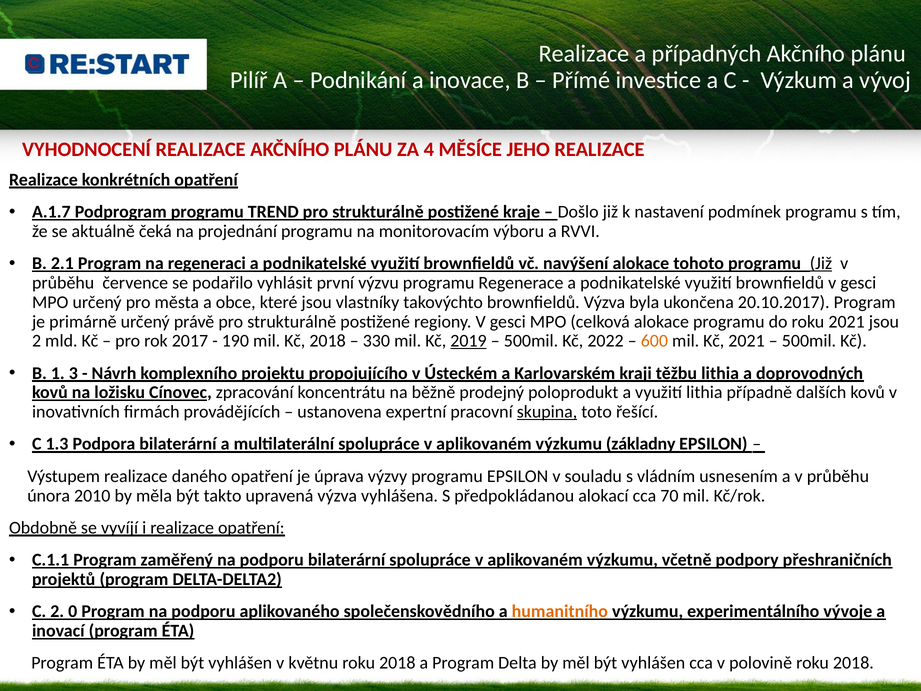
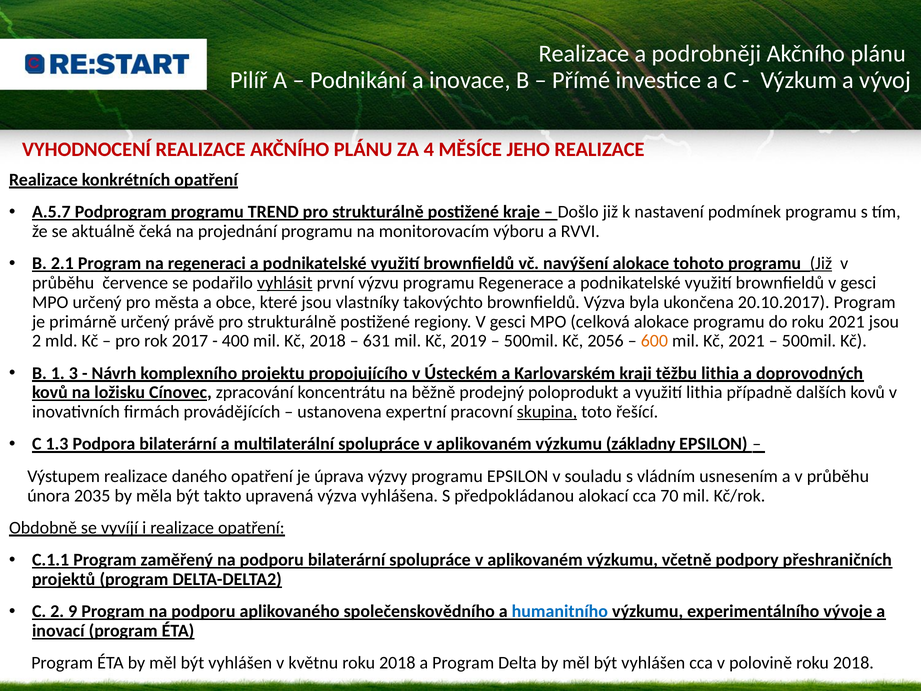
případných: případných -> podrobněji
A.1.7: A.1.7 -> A.5.7
vyhlásit underline: none -> present
190: 190 -> 400
330: 330 -> 631
2019 underline: present -> none
2022: 2022 -> 2056
2010: 2010 -> 2035
0: 0 -> 9
humanitního colour: orange -> blue
